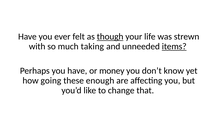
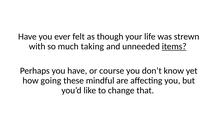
though underline: present -> none
money: money -> course
enough: enough -> mindful
